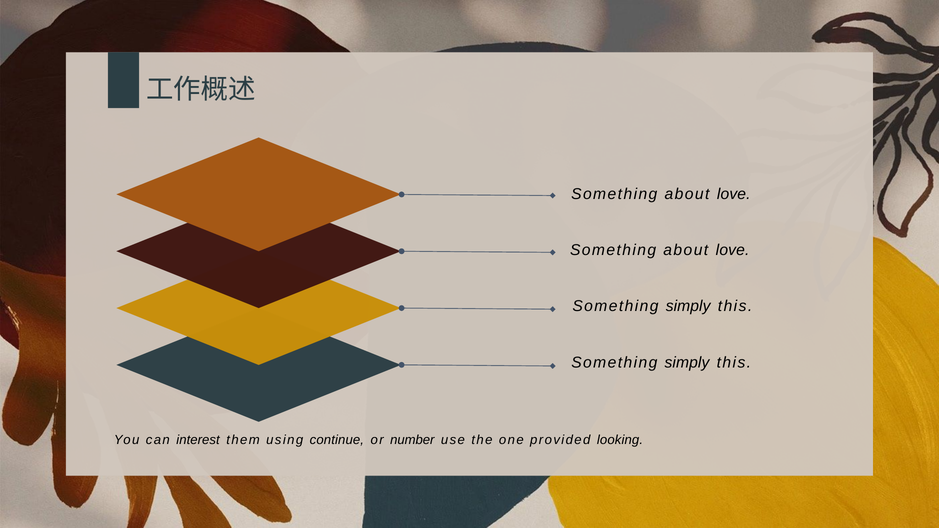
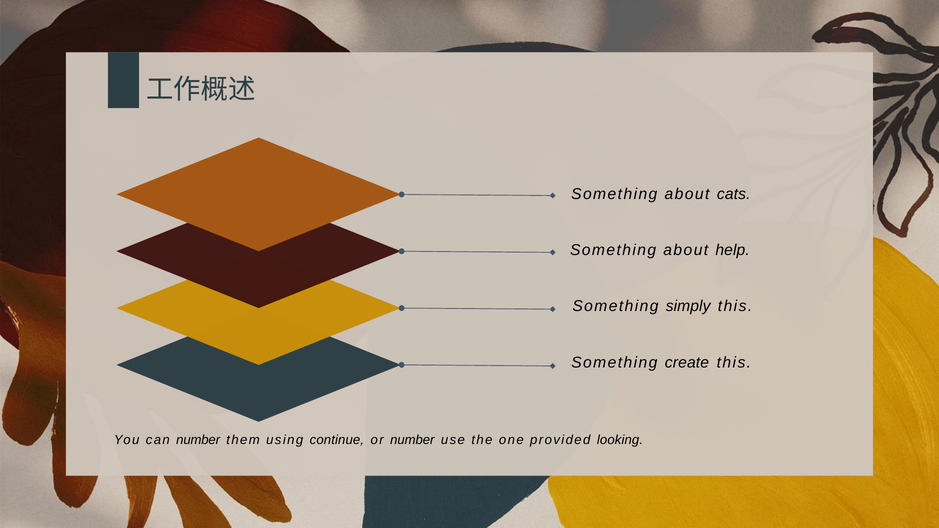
love at (734, 194): love -> cats
love at (733, 250): love -> help
simply at (687, 363): simply -> create
can interest: interest -> number
